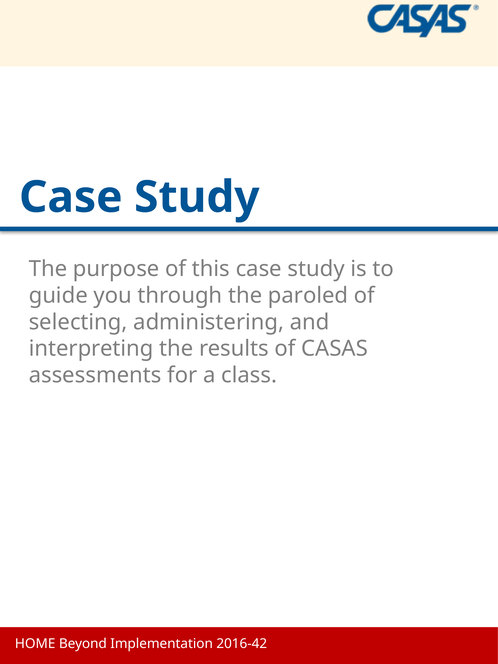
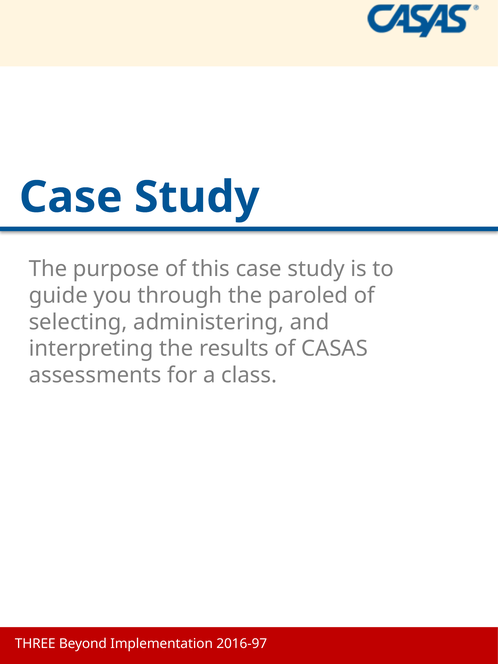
HOME: HOME -> THREE
2016-42: 2016-42 -> 2016-97
